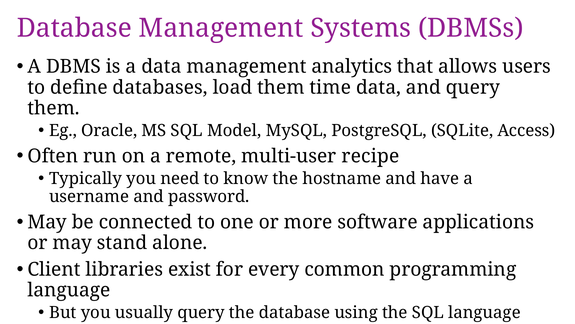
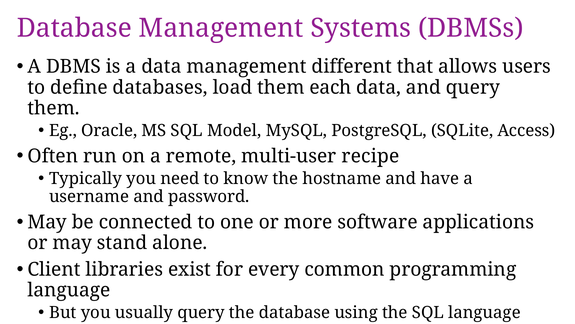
analytics: analytics -> different
time: time -> each
